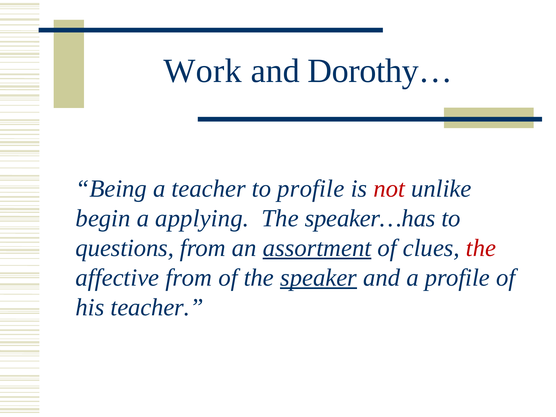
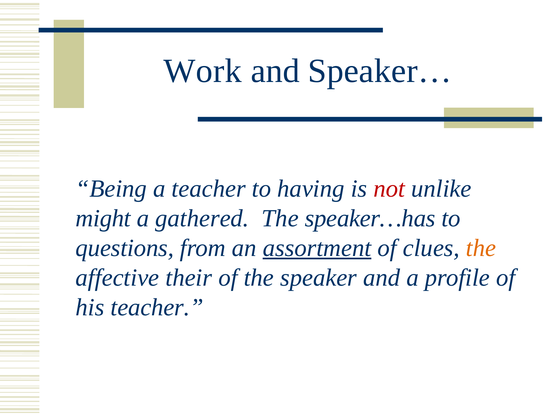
Dorothy…: Dorothy… -> Speaker…
to profile: profile -> having
begin: begin -> might
applying: applying -> gathered
the at (481, 248) colour: red -> orange
affective from: from -> their
speaker underline: present -> none
